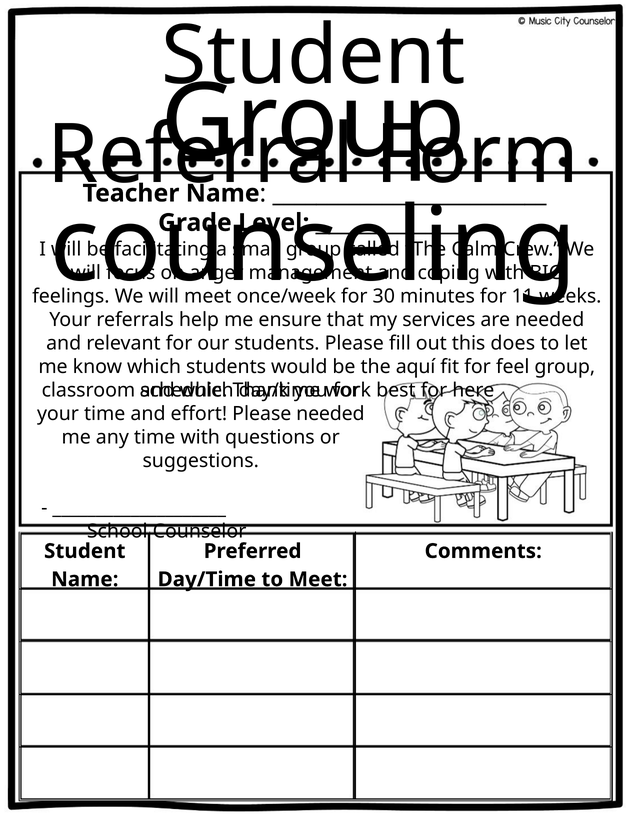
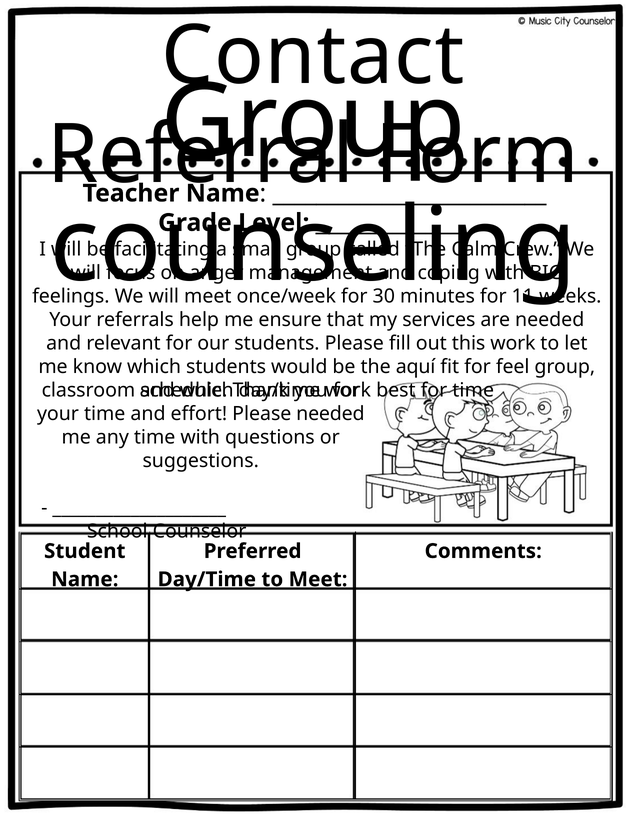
Student at (313, 56): Student -> Contact
this does: does -> work
for here: here -> time
